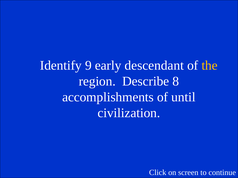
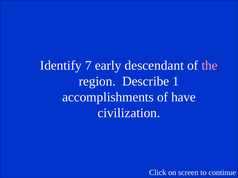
9: 9 -> 7
the colour: yellow -> pink
8: 8 -> 1
until: until -> have
